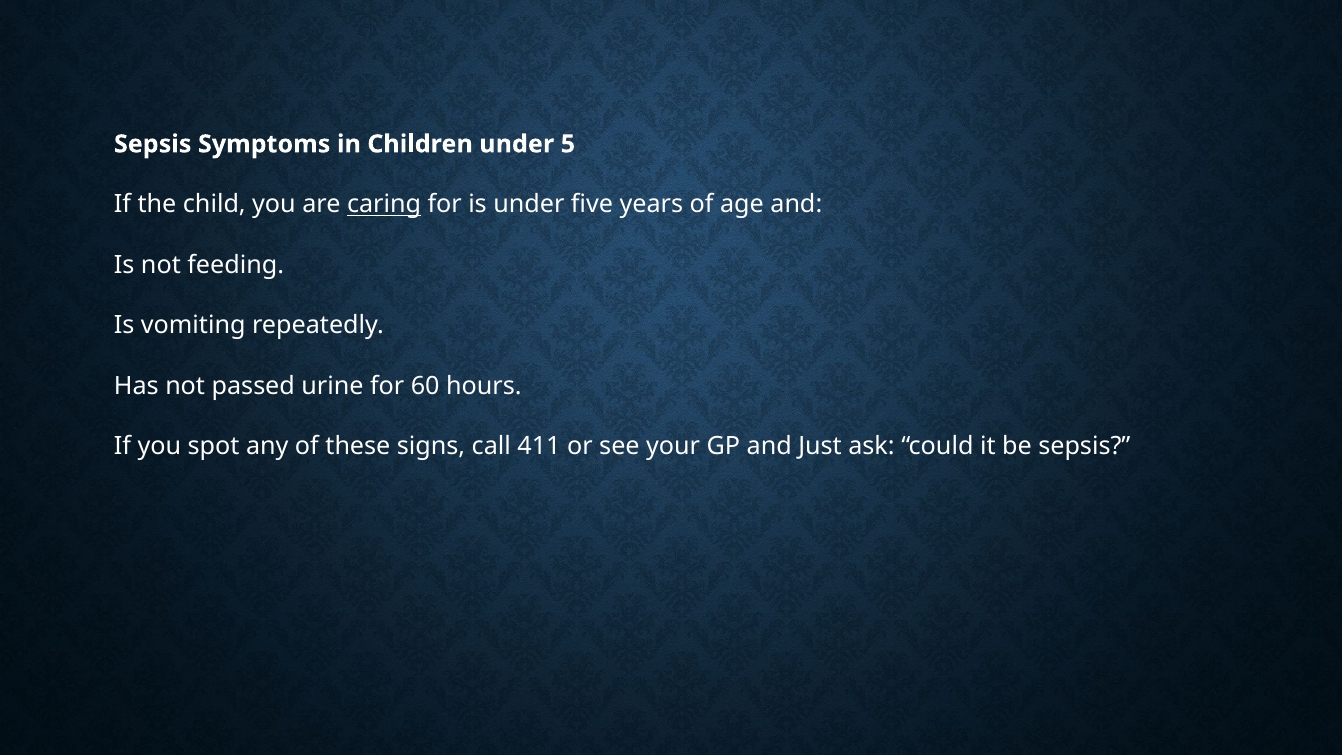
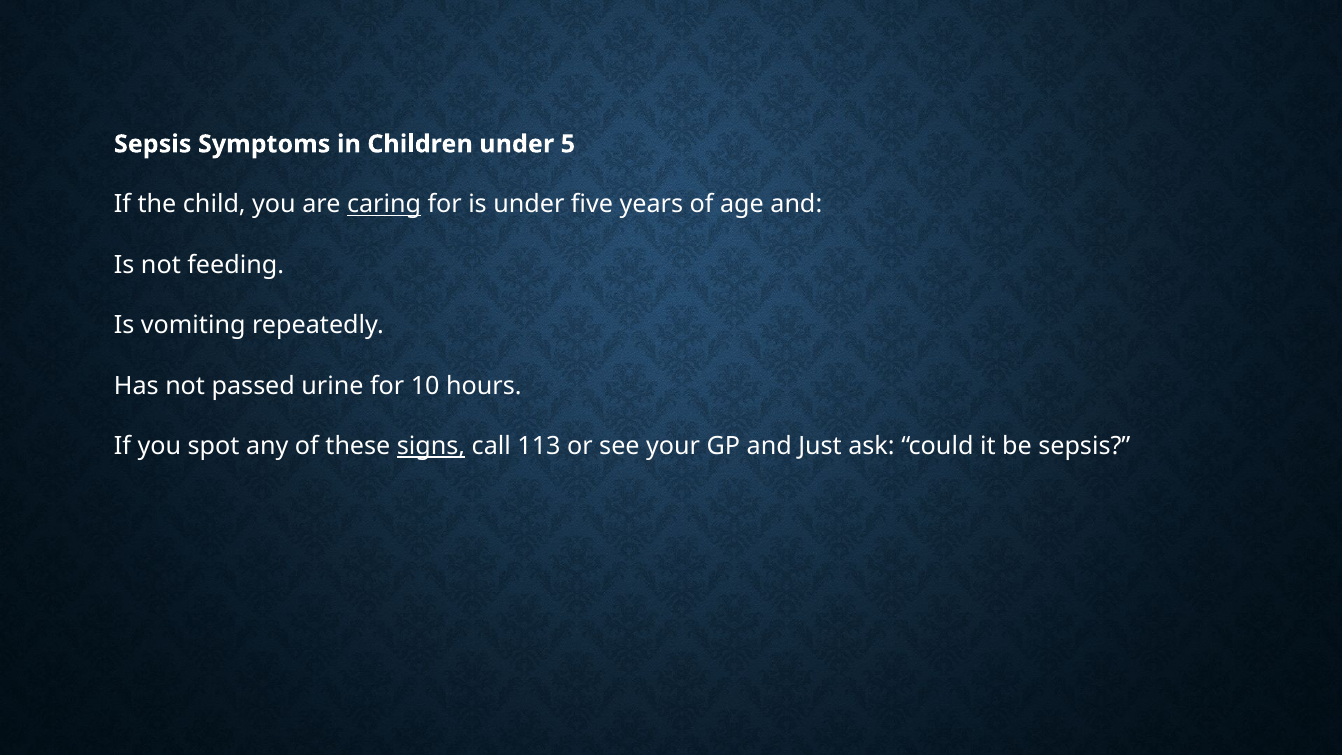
60: 60 -> 10
signs underline: none -> present
411: 411 -> 113
